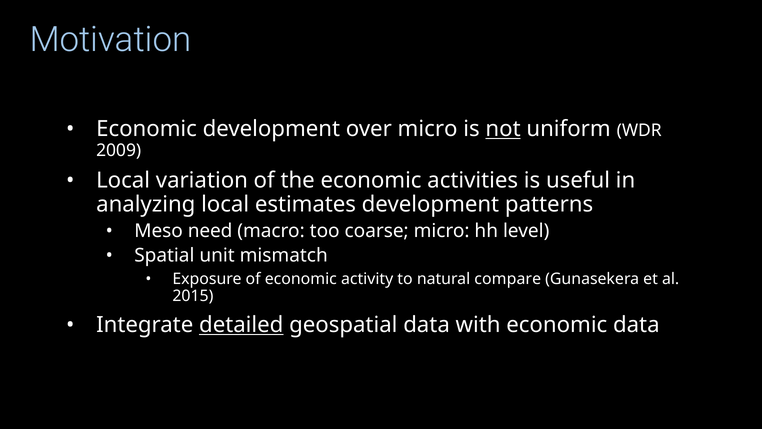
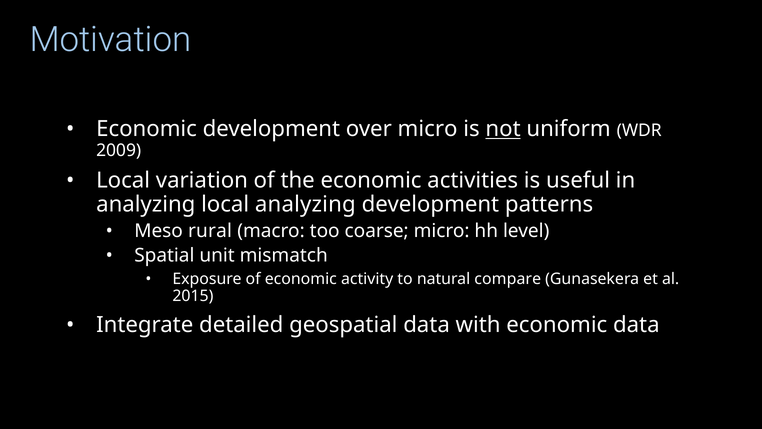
local estimates: estimates -> analyzing
need: need -> rural
detailed underline: present -> none
